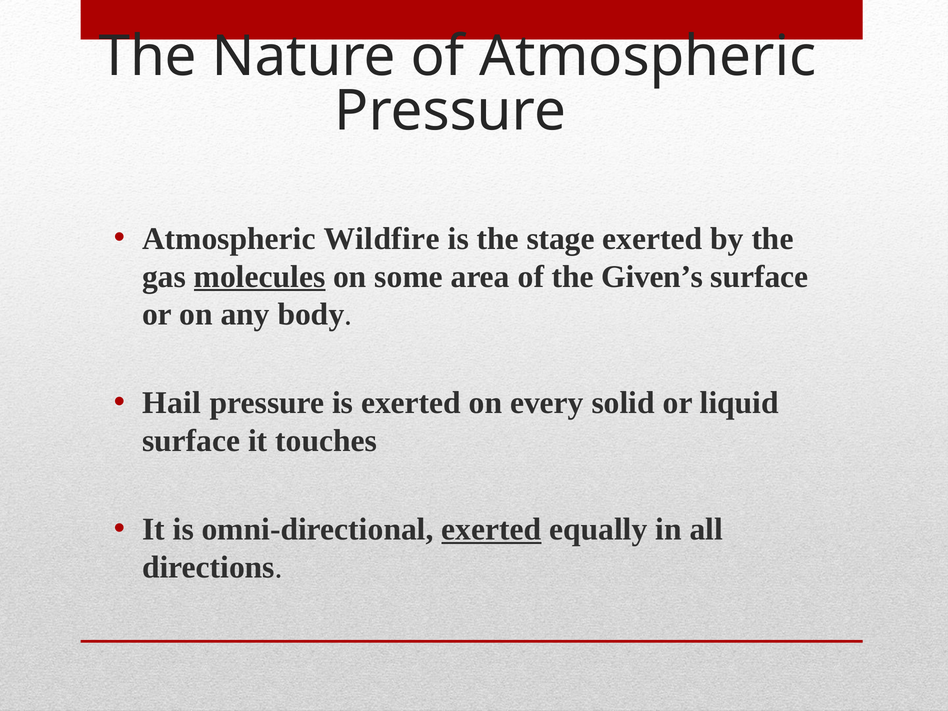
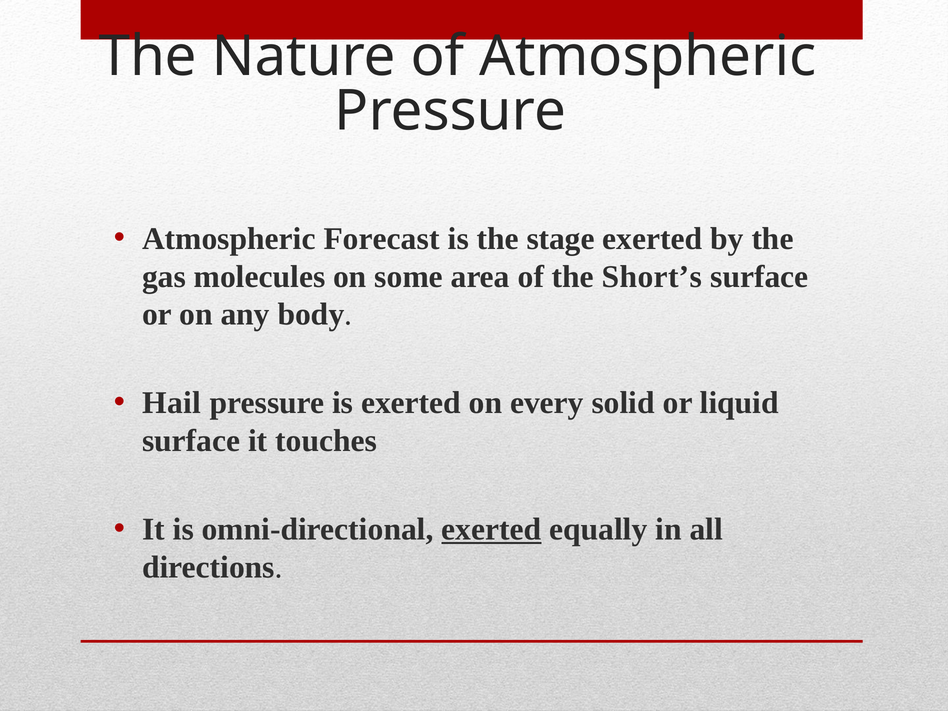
Wildfire: Wildfire -> Forecast
molecules underline: present -> none
Given’s: Given’s -> Short’s
